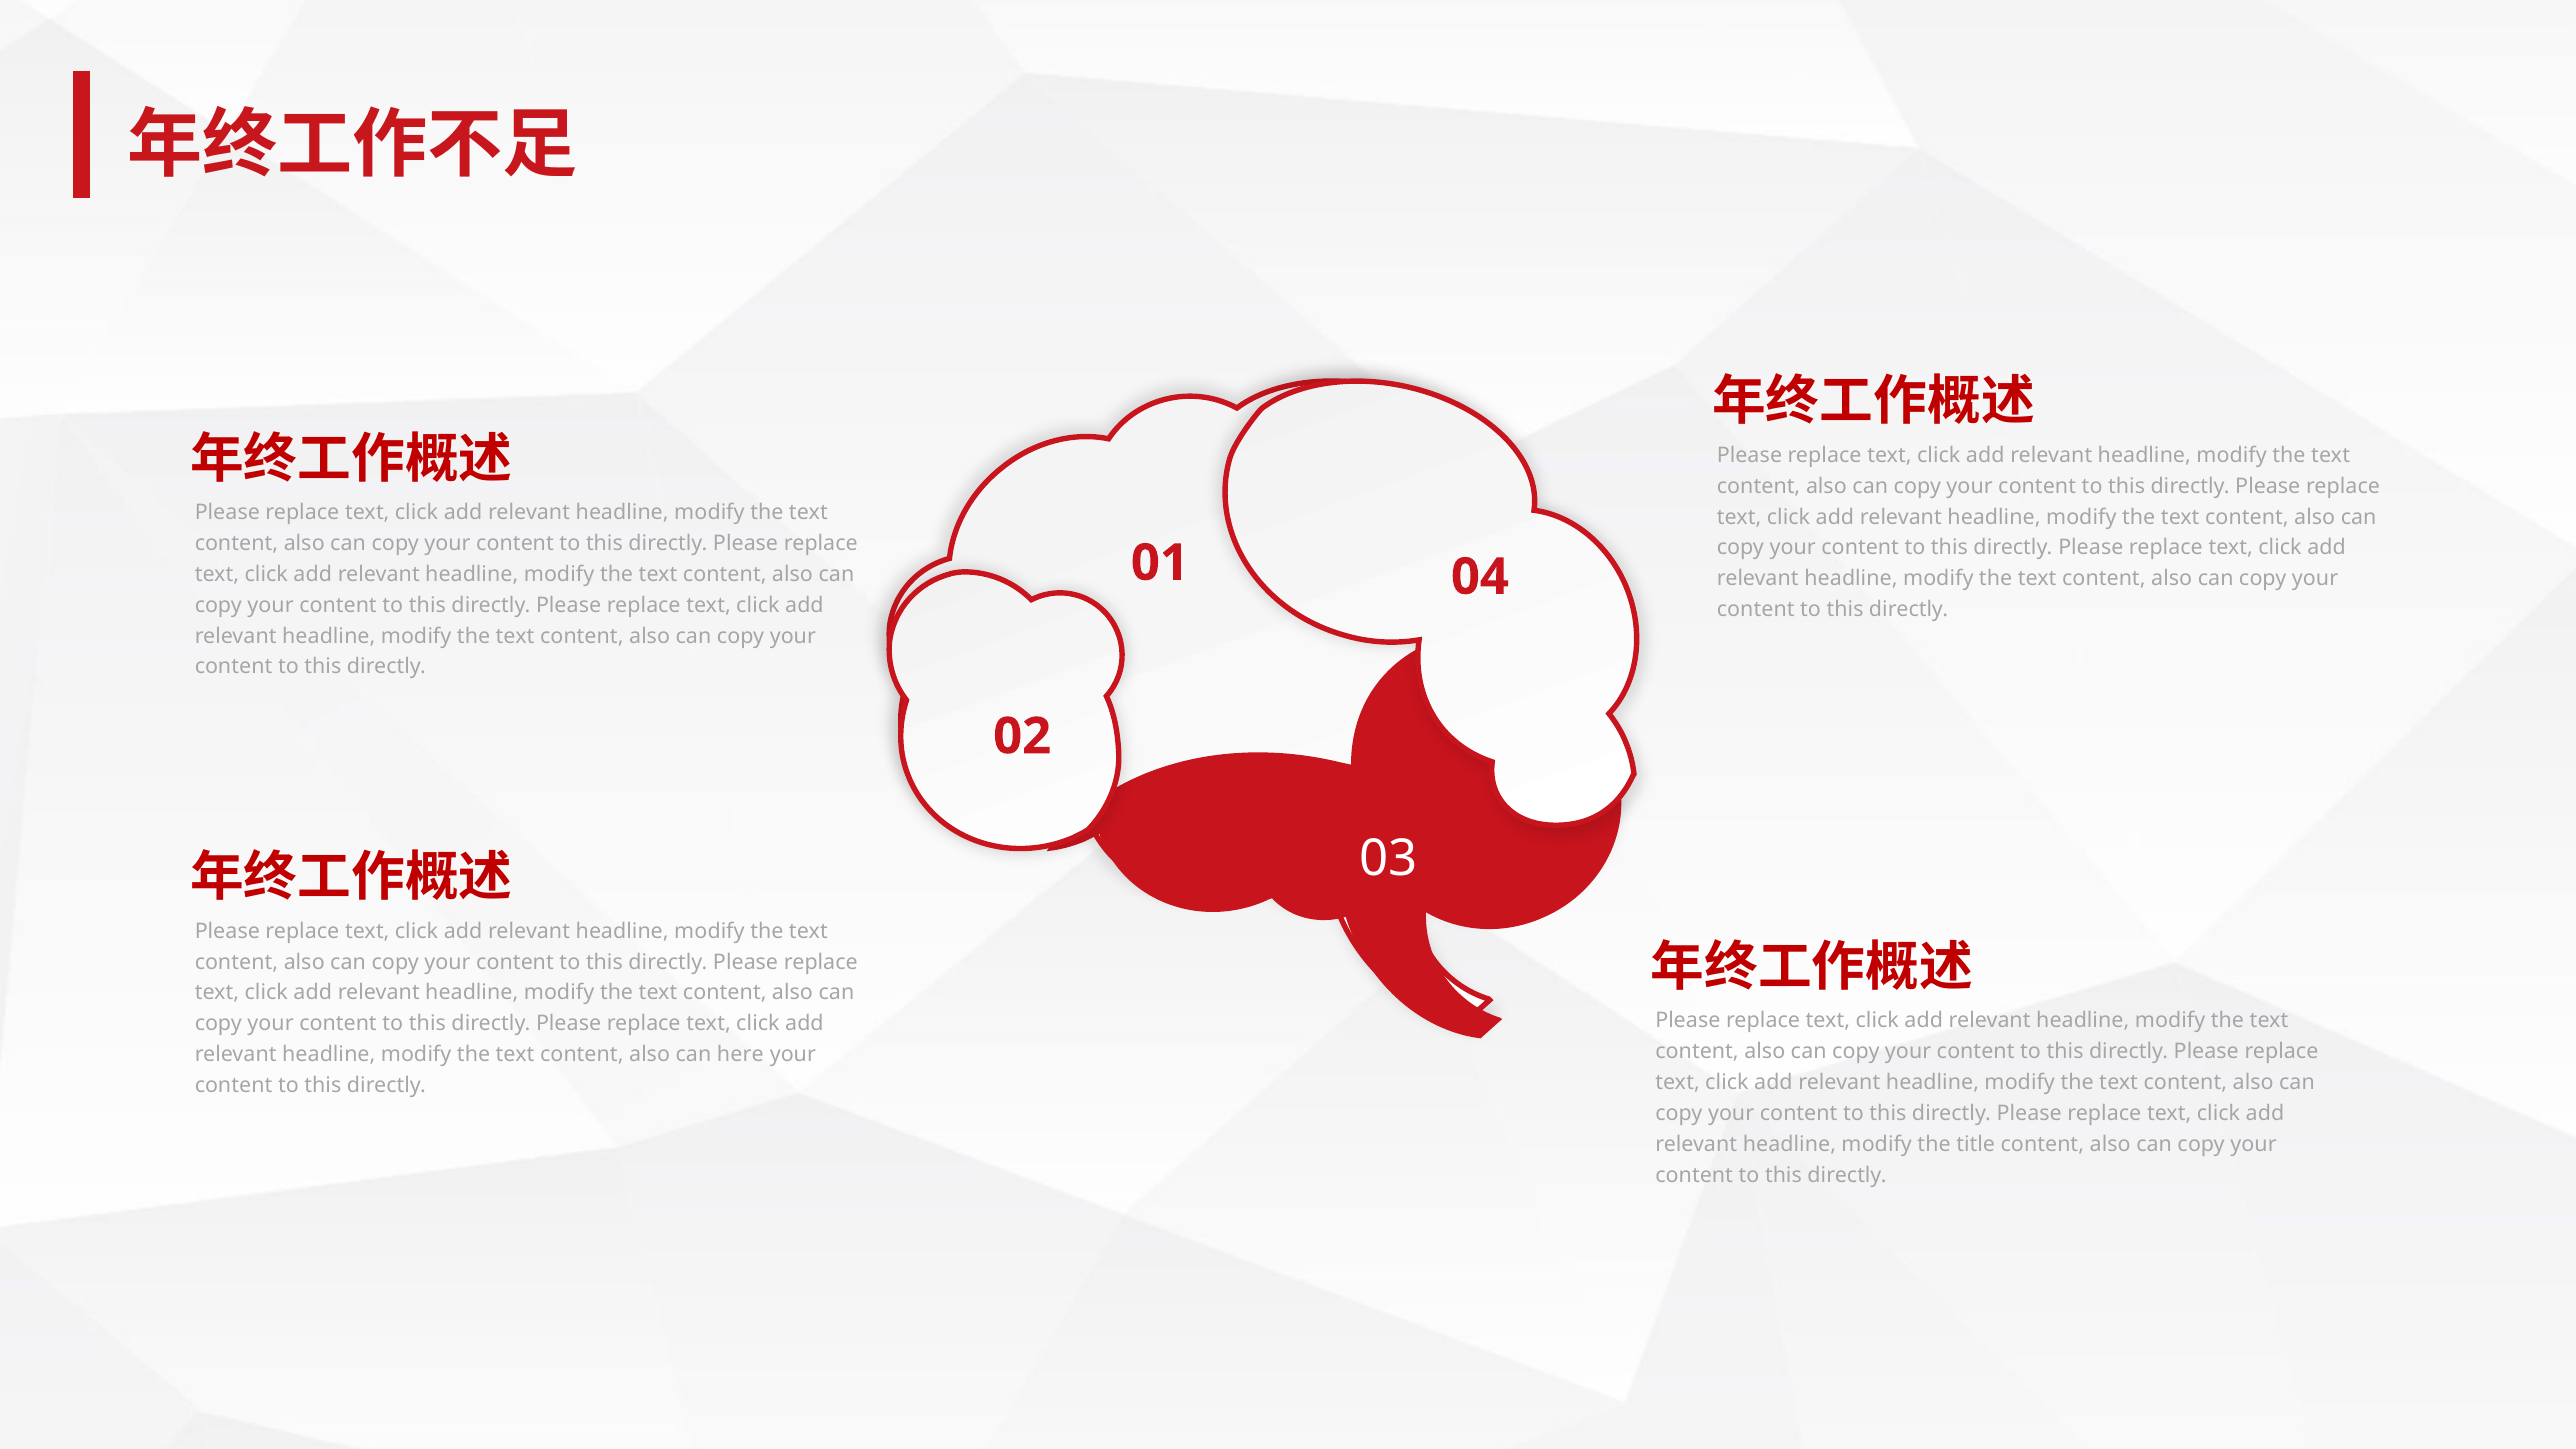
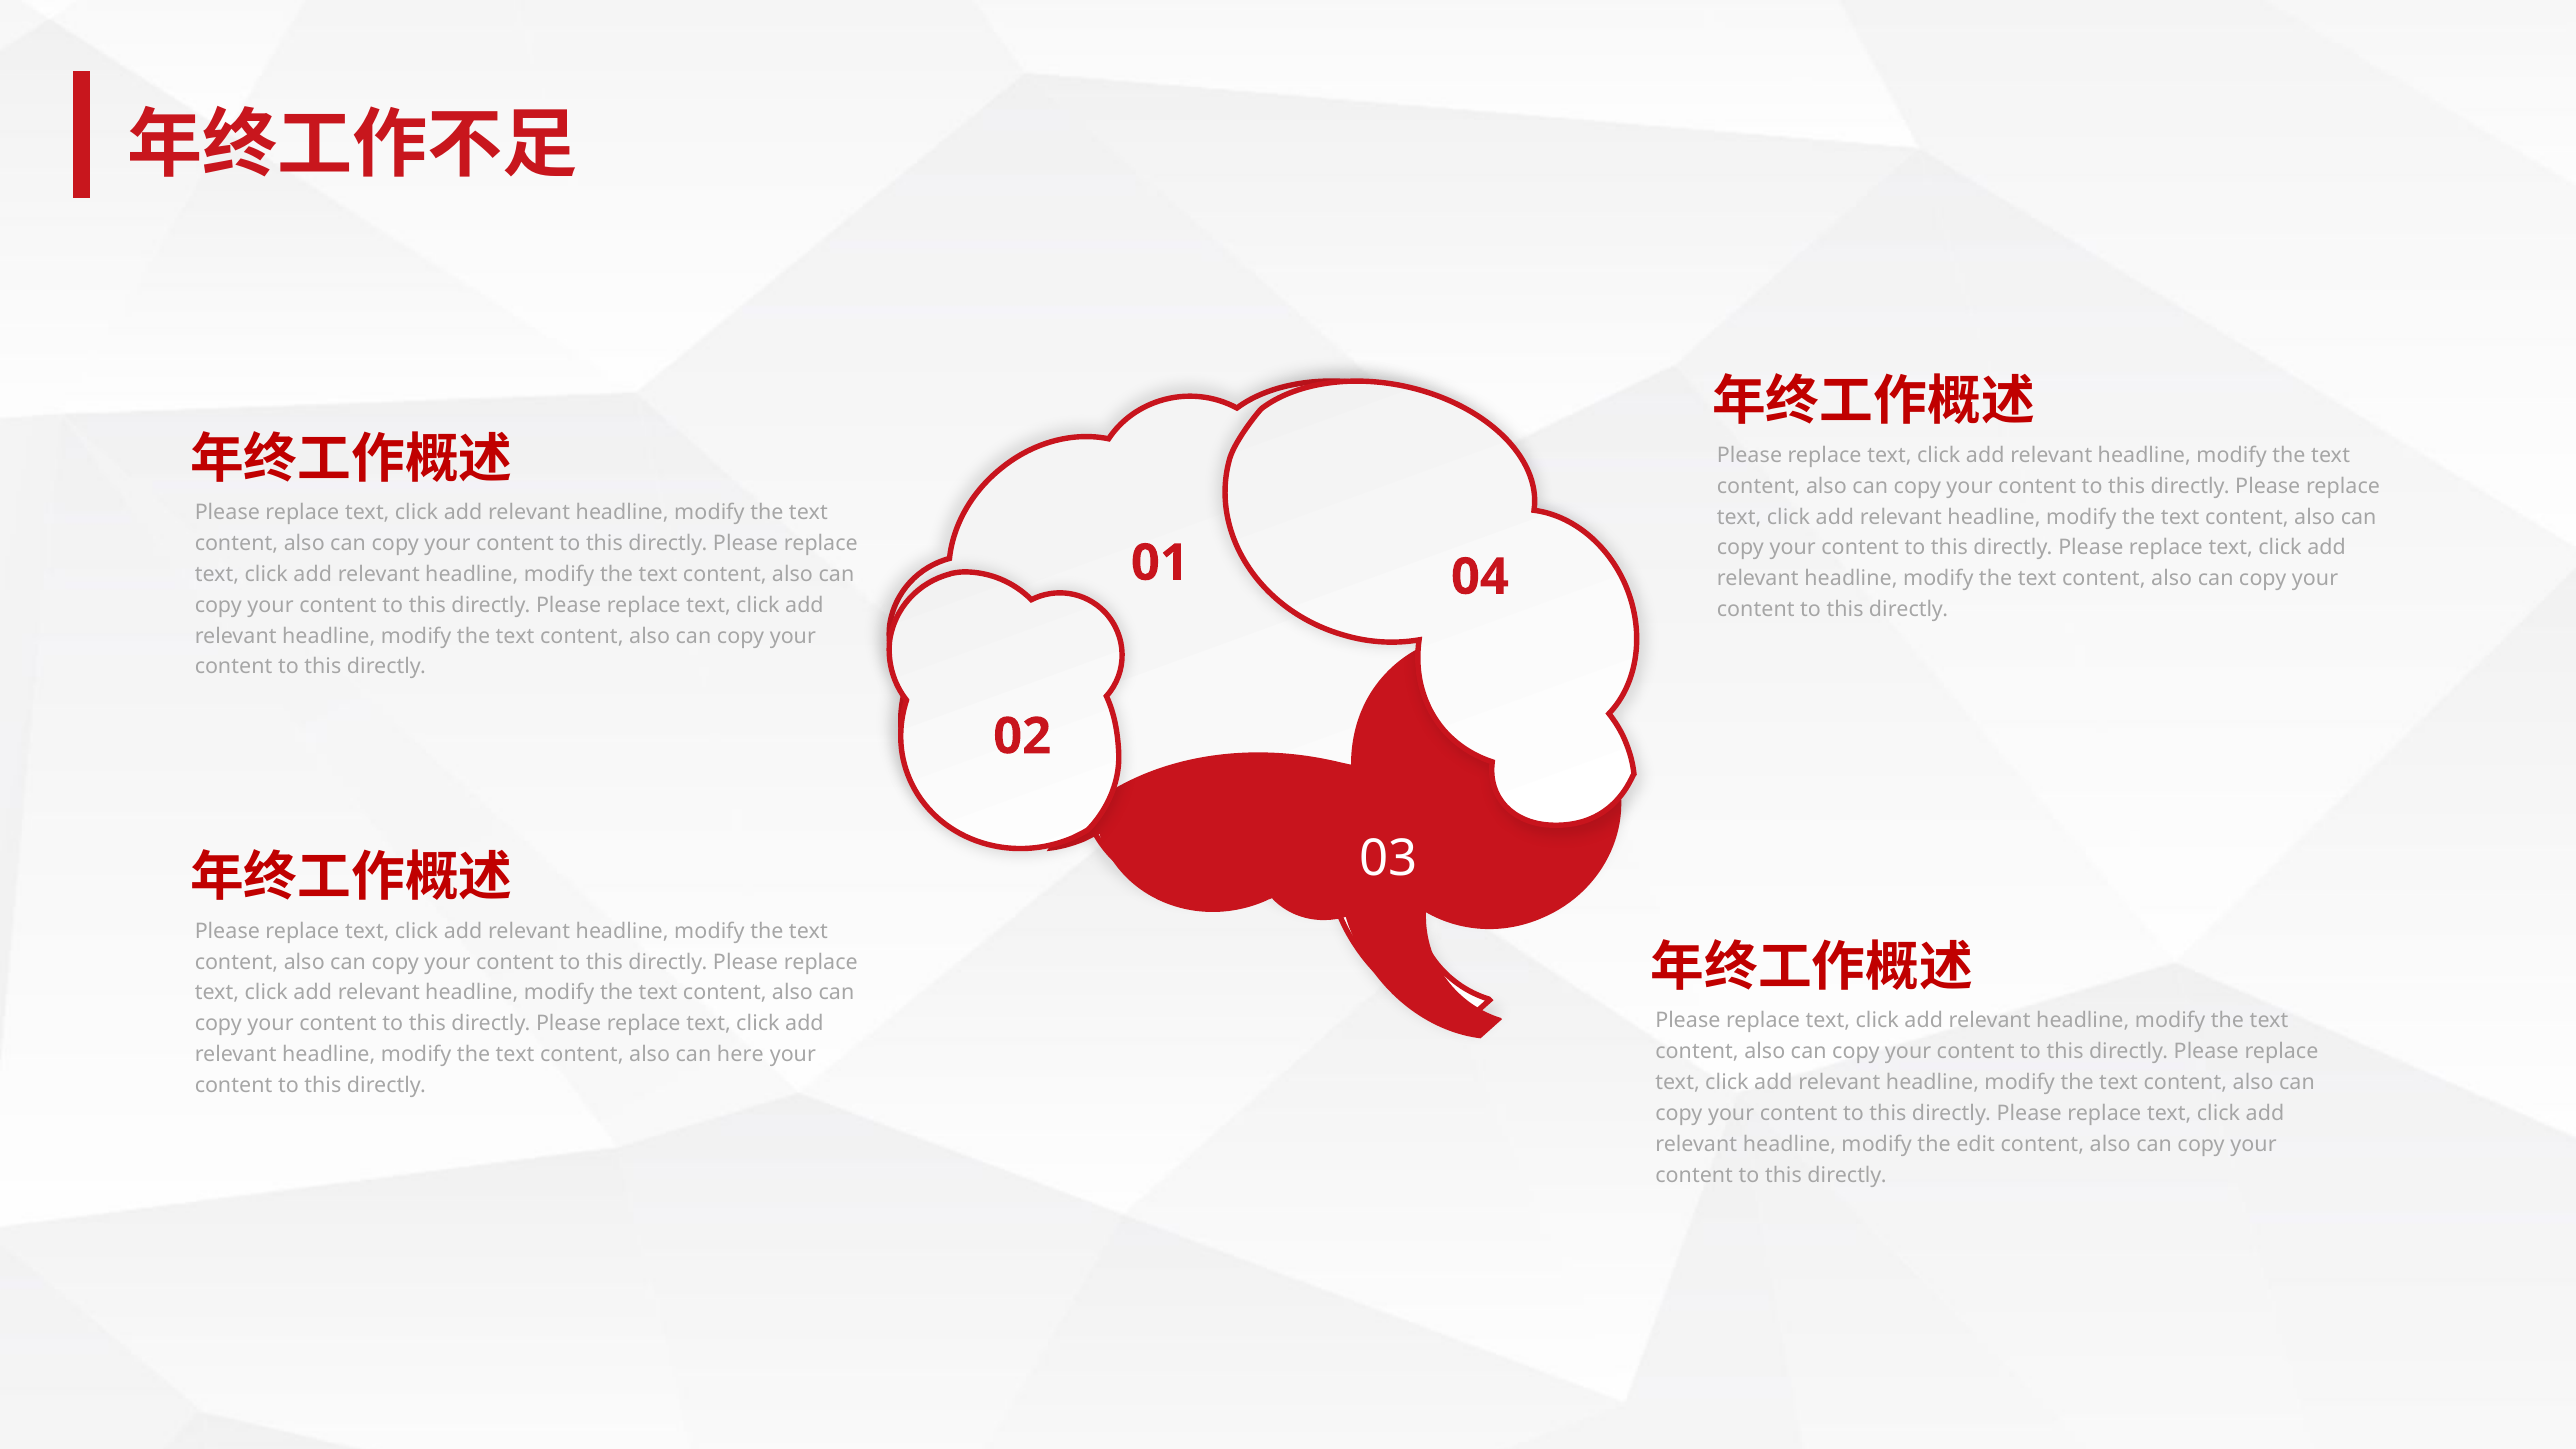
title: title -> edit
